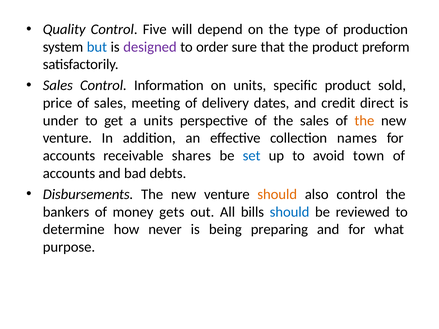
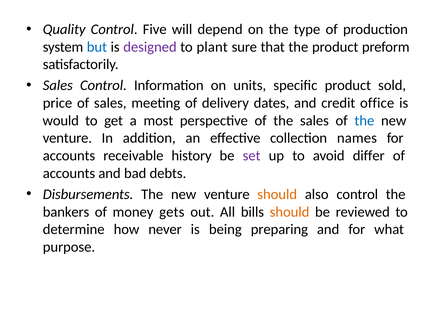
order: order -> plant
direct: direct -> office
under: under -> would
a units: units -> most
the at (364, 121) colour: orange -> blue
shares: shares -> history
set colour: blue -> purple
town: town -> differ
should at (290, 212) colour: blue -> orange
